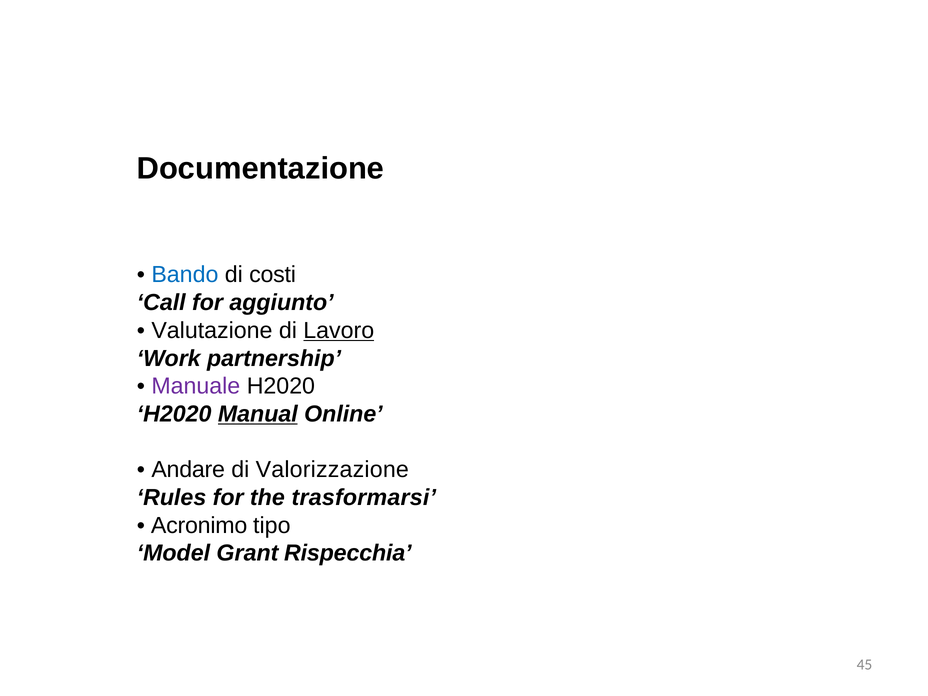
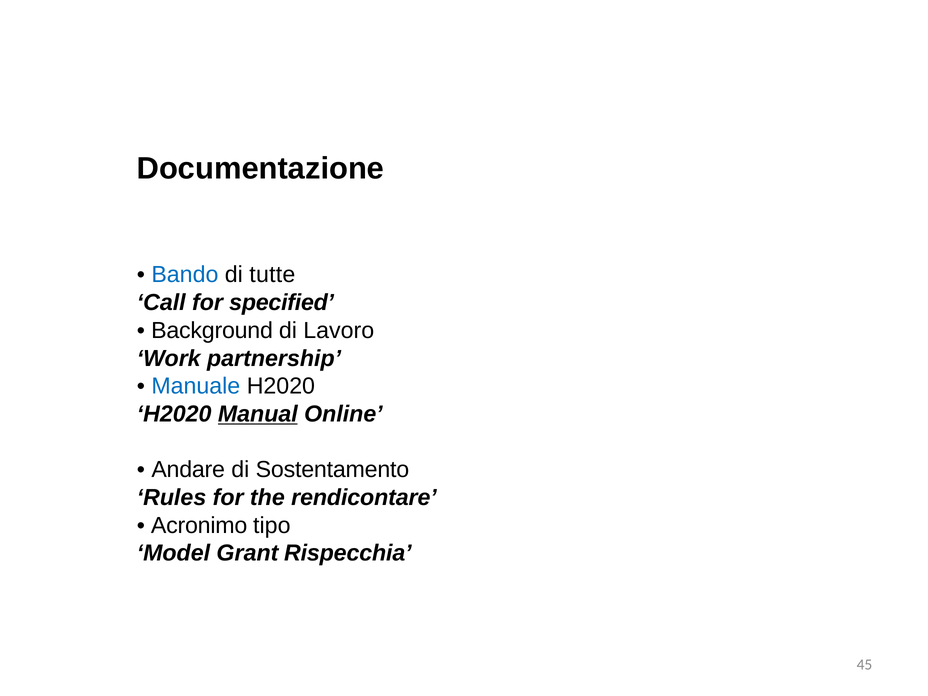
costi: costi -> tutte
aggiunto: aggiunto -> specified
Valutazione: Valutazione -> Background
Lavoro underline: present -> none
Manuale colour: purple -> blue
Valorizzazione: Valorizzazione -> Sostentamento
trasformarsi: trasformarsi -> rendicontare
